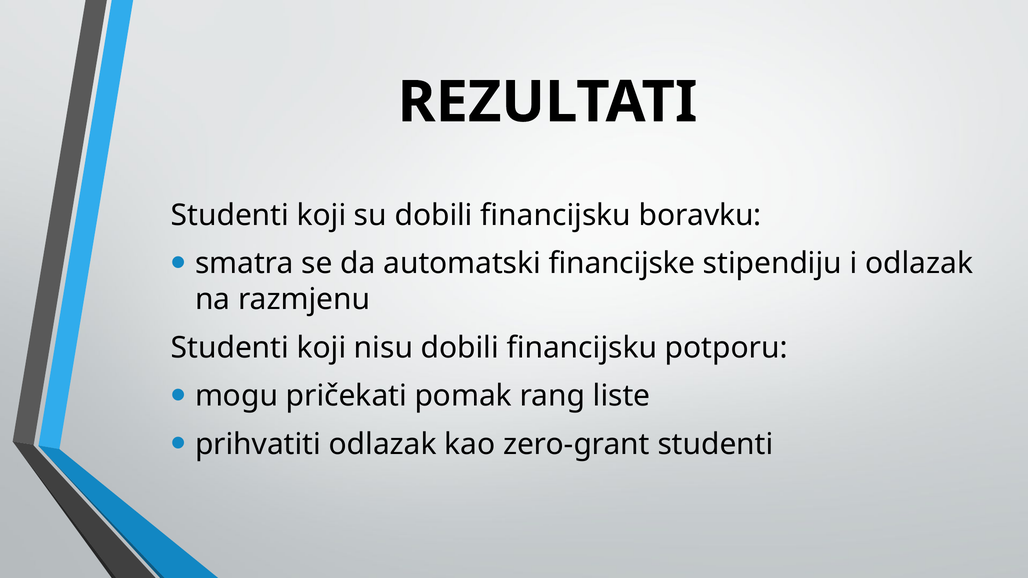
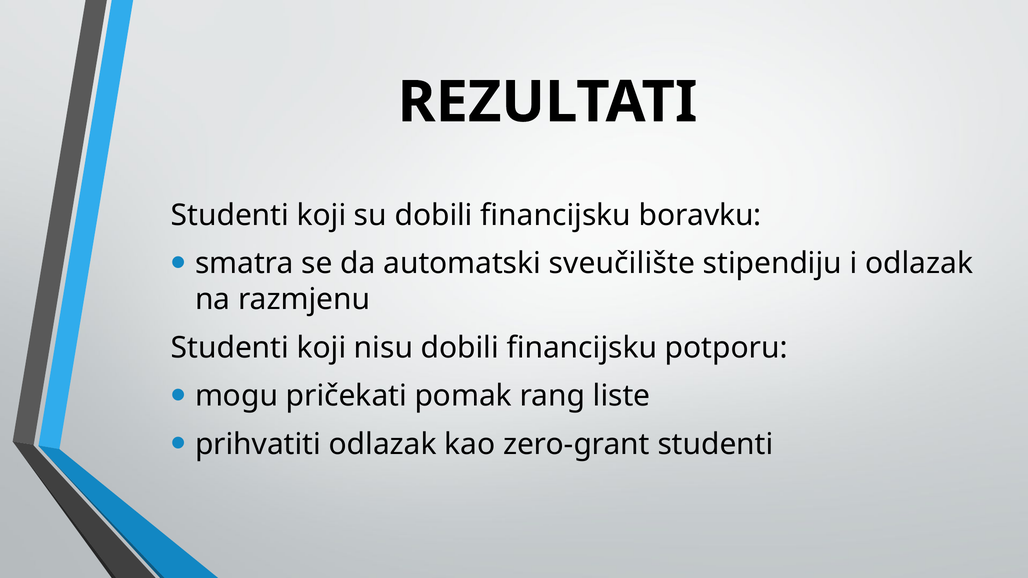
financijske: financijske -> sveučilište
